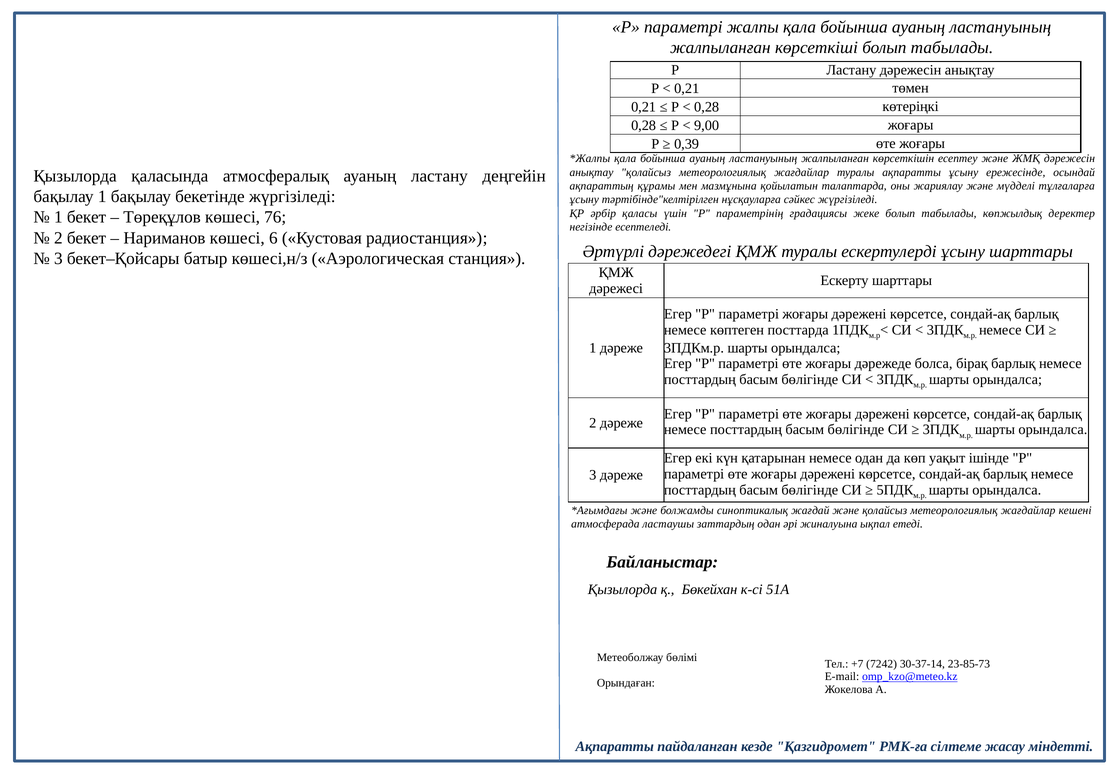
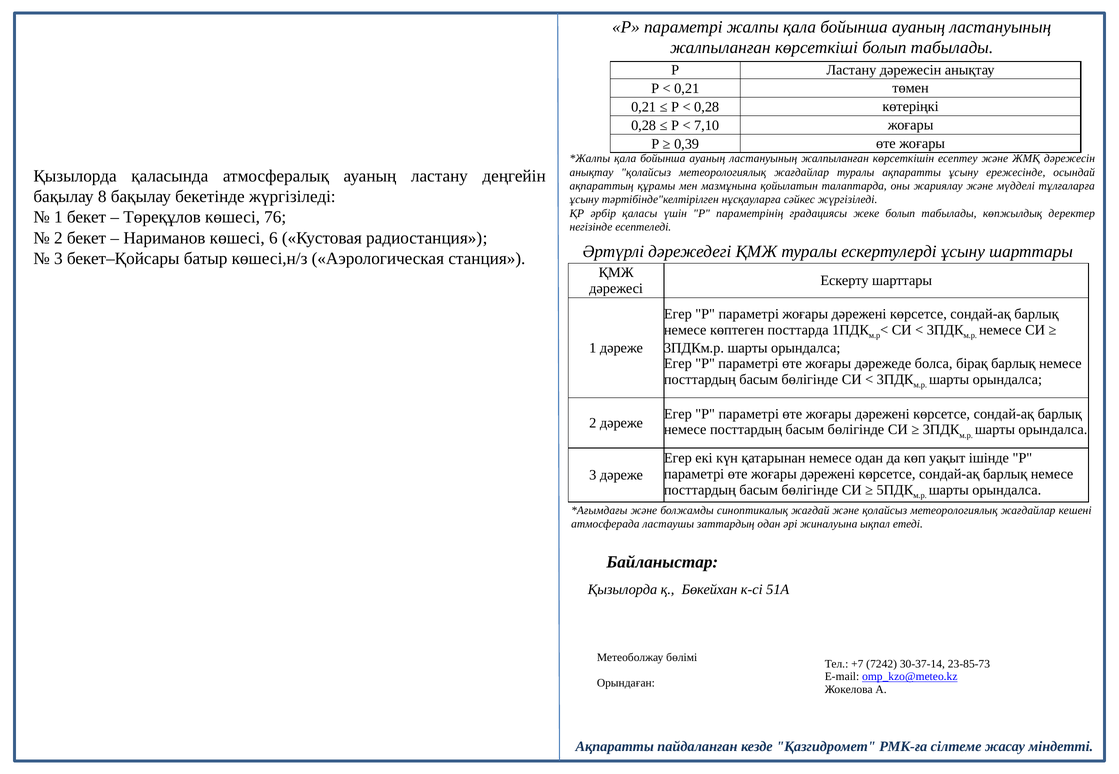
9,00: 9,00 -> 7,10
бақылау 1: 1 -> 8
